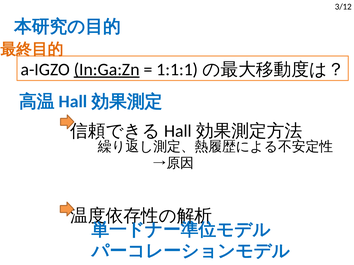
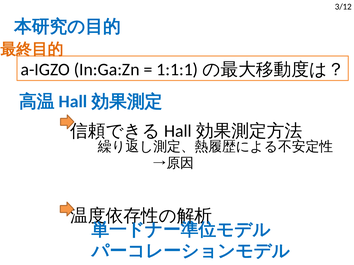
In:Ga:Zn underline: present -> none
